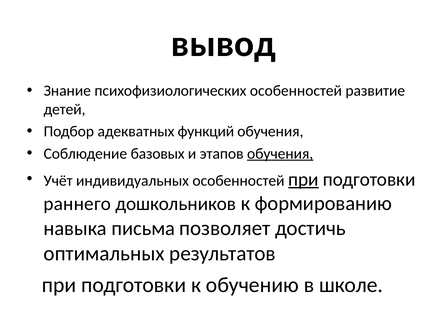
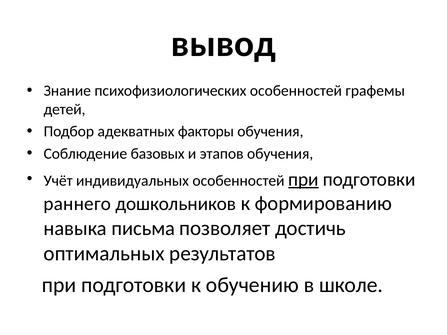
развитие: развитие -> графемы
функций: функций -> факторы
обучения at (280, 154) underline: present -> none
